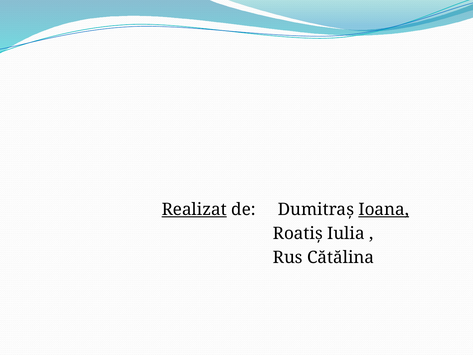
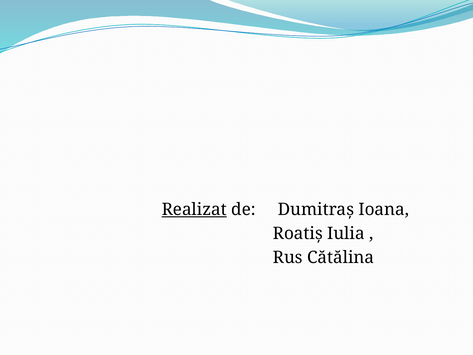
Ioana underline: present -> none
